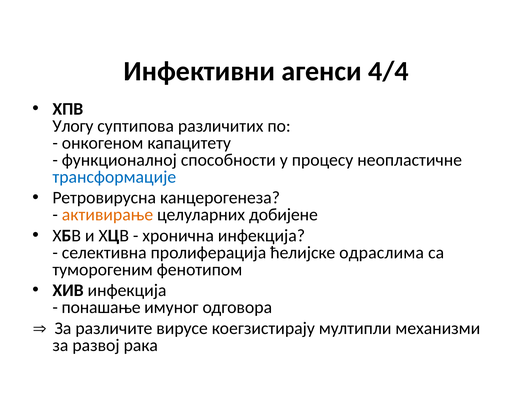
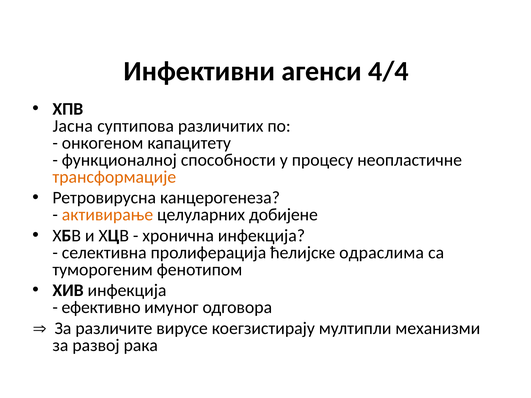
Улогу: Улогу -> Јасна
трансформације colour: blue -> orange
понашање: понашање -> ефективно
